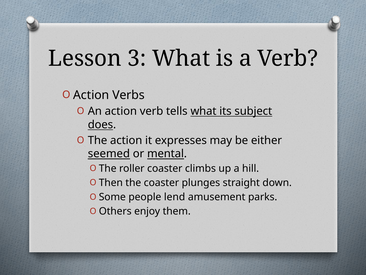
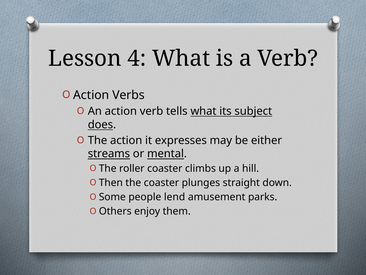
3: 3 -> 4
seemed: seemed -> streams
